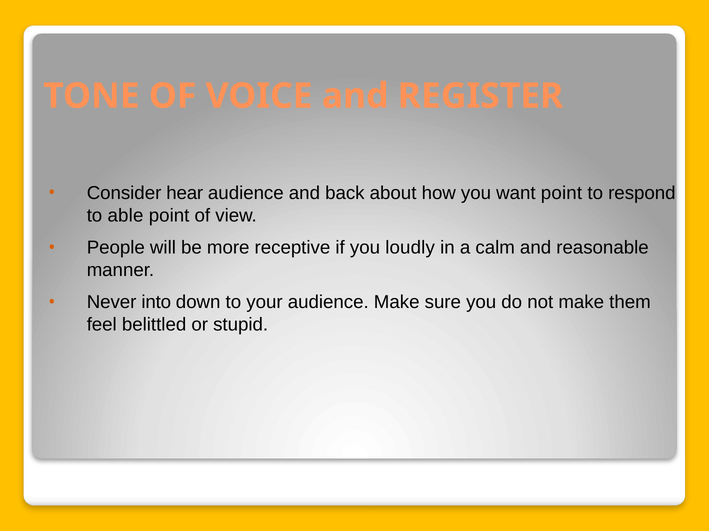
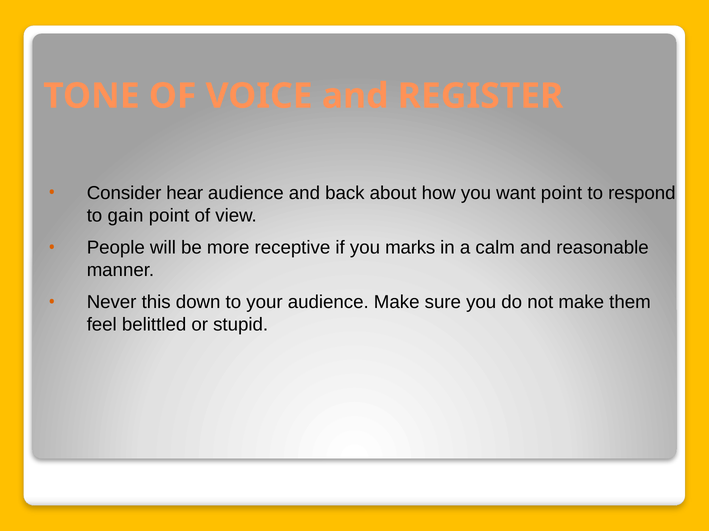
able: able -> gain
loudly: loudly -> marks
into: into -> this
